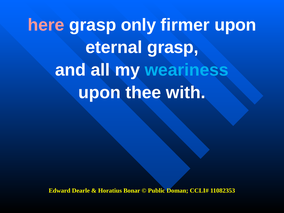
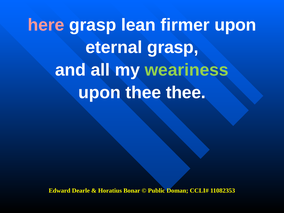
only: only -> lean
weariness colour: light blue -> light green
thee with: with -> thee
